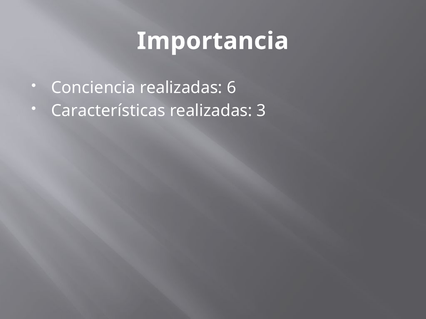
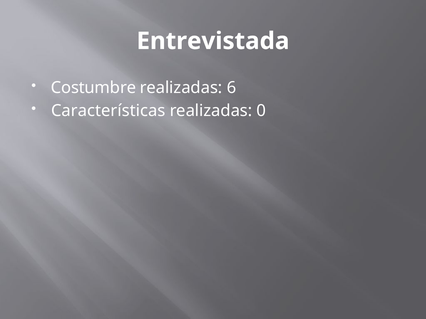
Importancia: Importancia -> Entrevistada
Conciencia: Conciencia -> Costumbre
3: 3 -> 0
